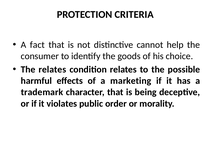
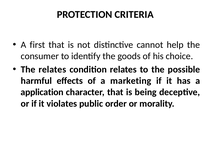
fact: fact -> first
trademark: trademark -> application
